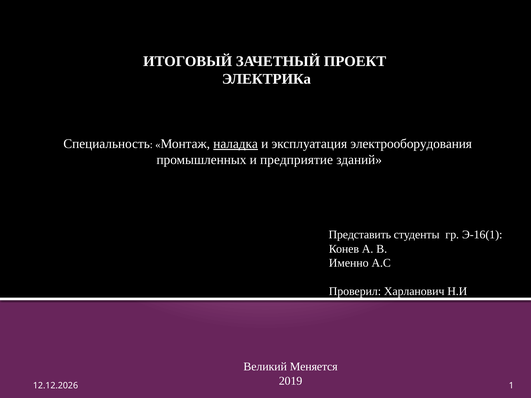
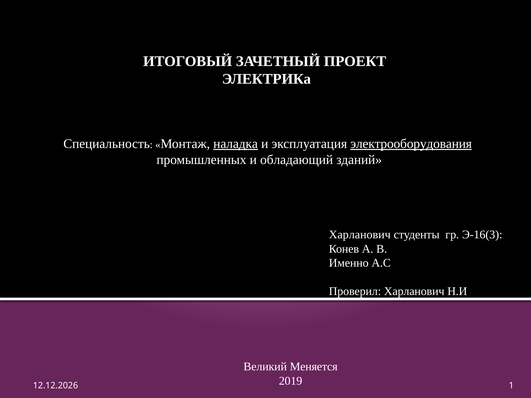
электрооборудования underline: none -> present
предприятие: предприятие -> обладающий
Представить at (360, 235): Представить -> Харланович
Э-16(1: Э-16(1 -> Э-16(3
